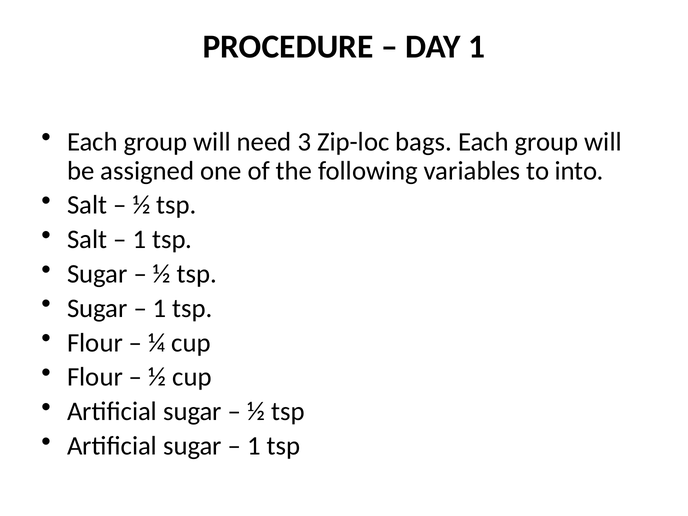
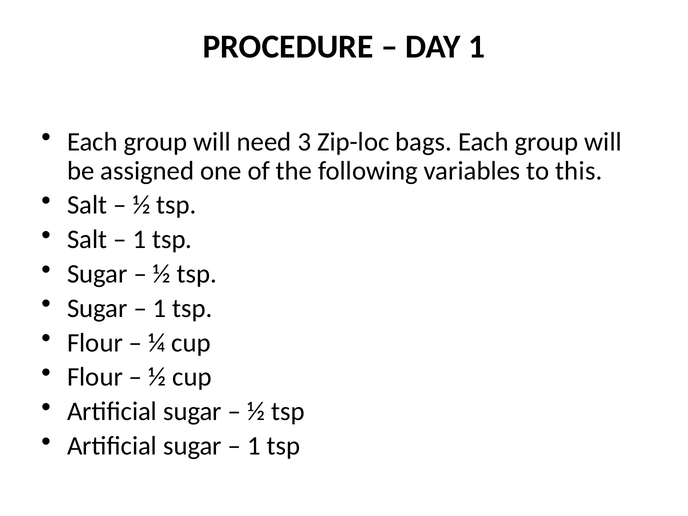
into: into -> this
